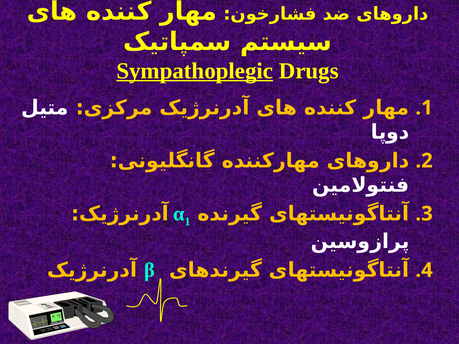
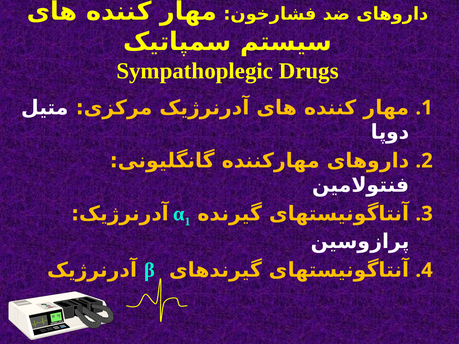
Sympathoplegic underline: present -> none
